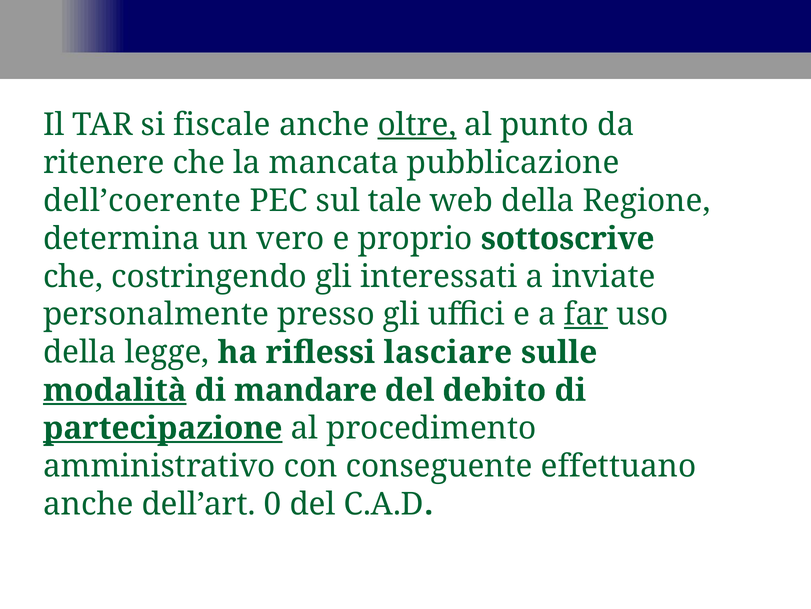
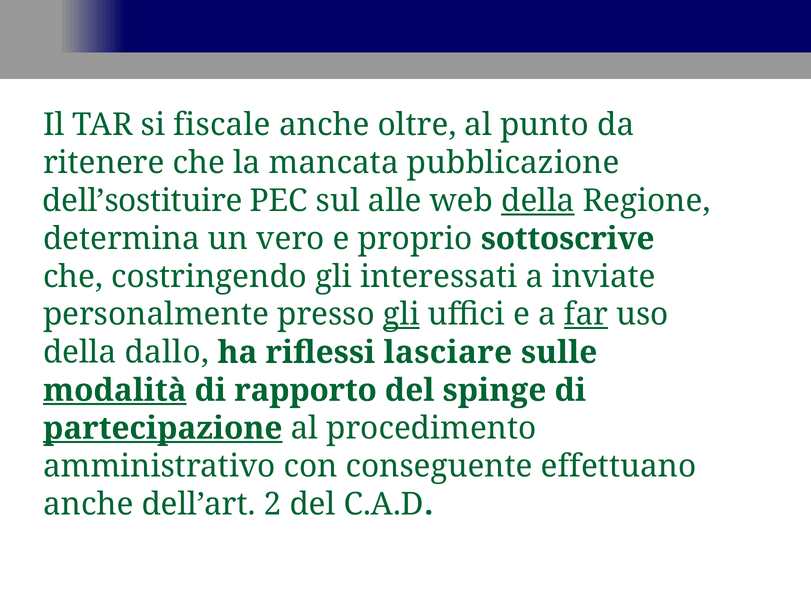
oltre underline: present -> none
dell’coerente: dell’coerente -> dell’sostituire
tale: tale -> alle
della at (538, 201) underline: none -> present
gli at (401, 314) underline: none -> present
legge: legge -> dallo
mandare: mandare -> rapporto
debito: debito -> spinge
0: 0 -> 2
